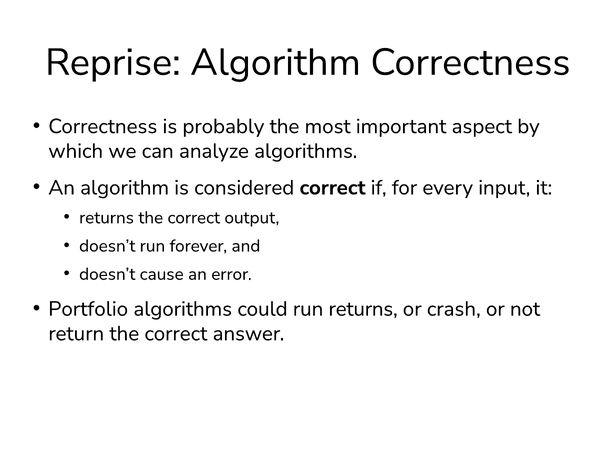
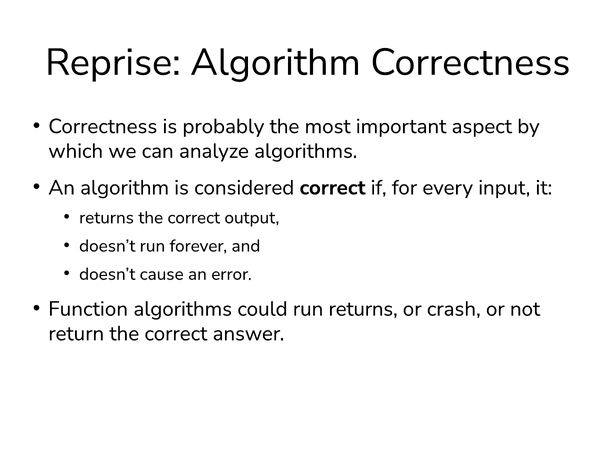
Portfolio: Portfolio -> Function
